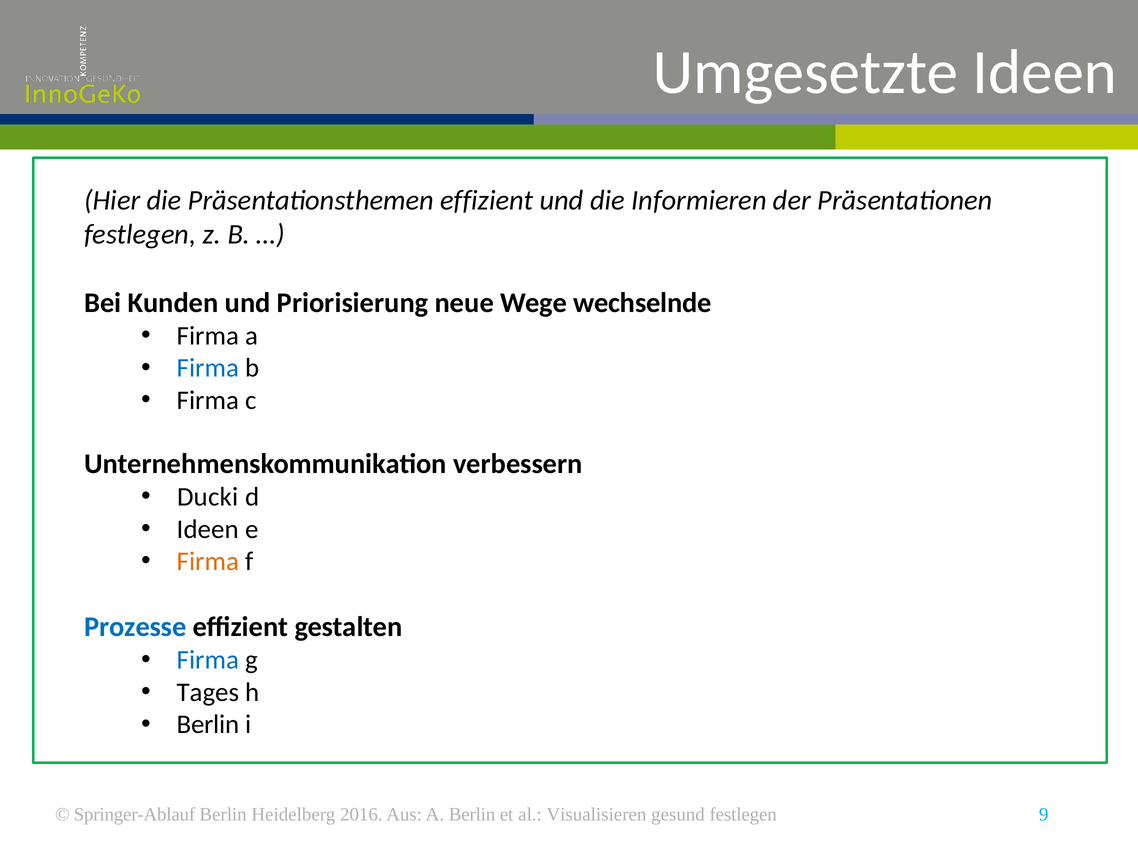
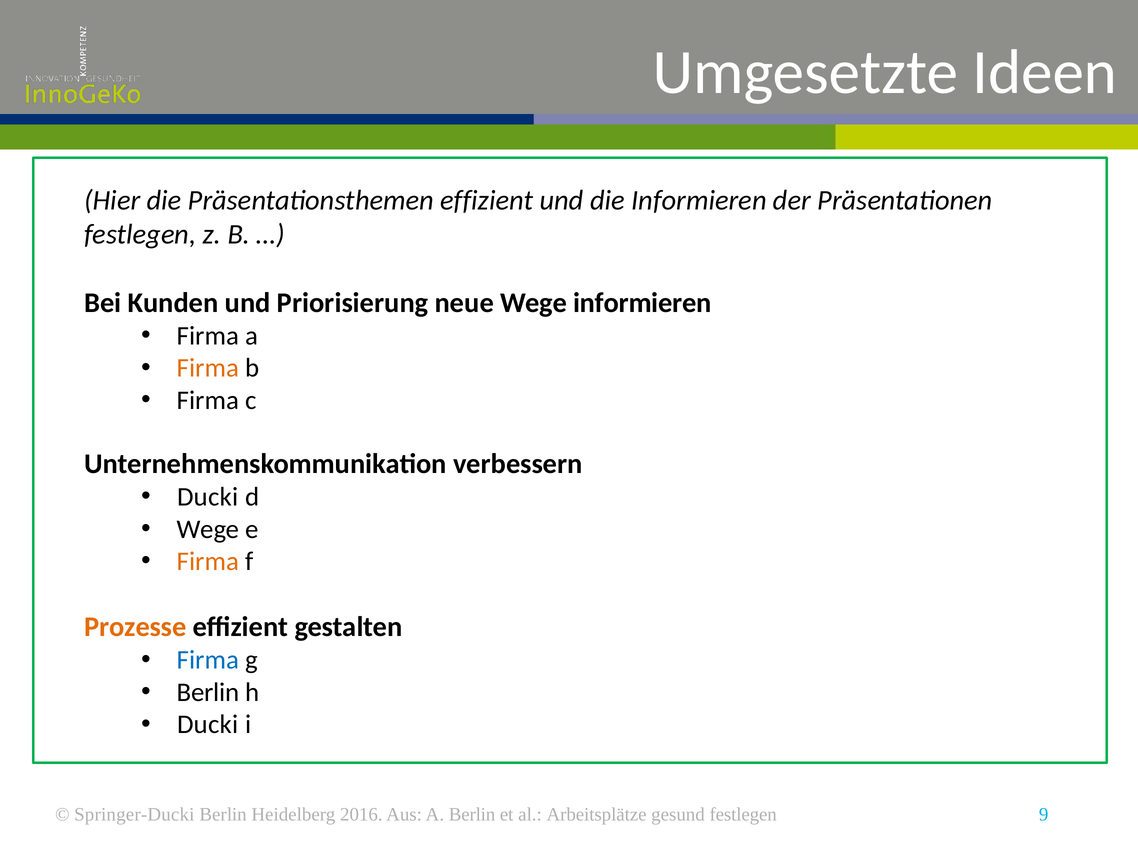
Wege wechselnde: wechselnde -> informieren
Firma at (208, 368) colour: blue -> orange
Ideen at (208, 530): Ideen -> Wege
Prozesse colour: blue -> orange
Tages at (208, 693): Tages -> Berlin
Berlin at (208, 725): Berlin -> Ducki
Springer-Ablauf: Springer-Ablauf -> Springer-Ducki
Visualisieren: Visualisieren -> Arbeitsplätze
